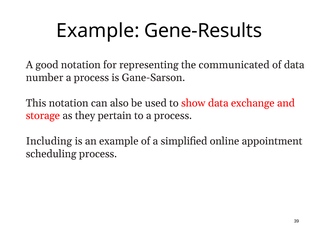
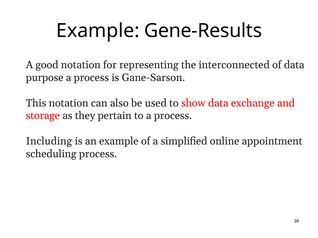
communicated: communicated -> interconnected
number: number -> purpose
